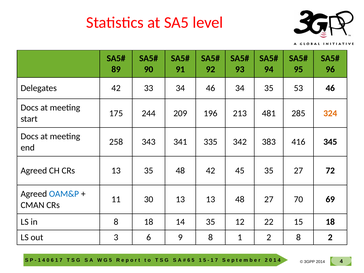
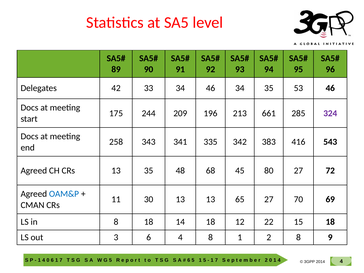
481: 481 -> 661
324 colour: orange -> purple
345: 345 -> 543
48 42: 42 -> 68
45 35: 35 -> 80
13 48: 48 -> 65
14 35: 35 -> 18
6 9: 9 -> 4
8 2: 2 -> 9
